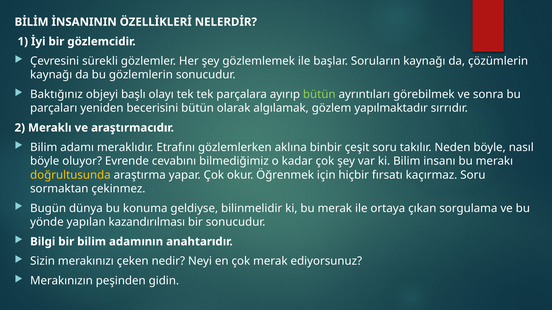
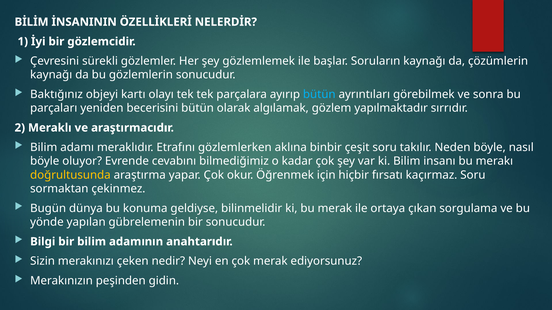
başlı: başlı -> kartı
bütün at (319, 95) colour: light green -> light blue
kazandırılması: kazandırılması -> gübrelemenin
